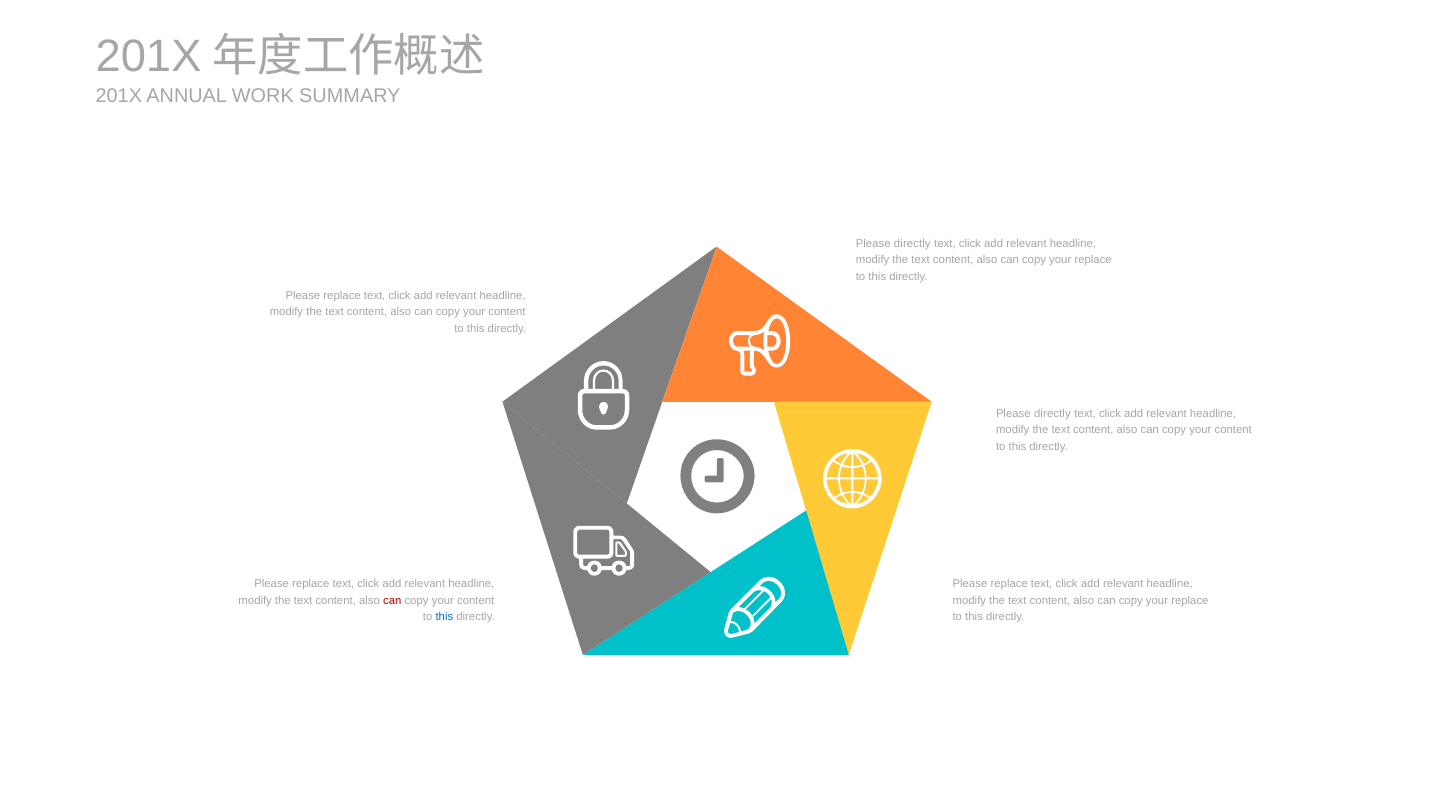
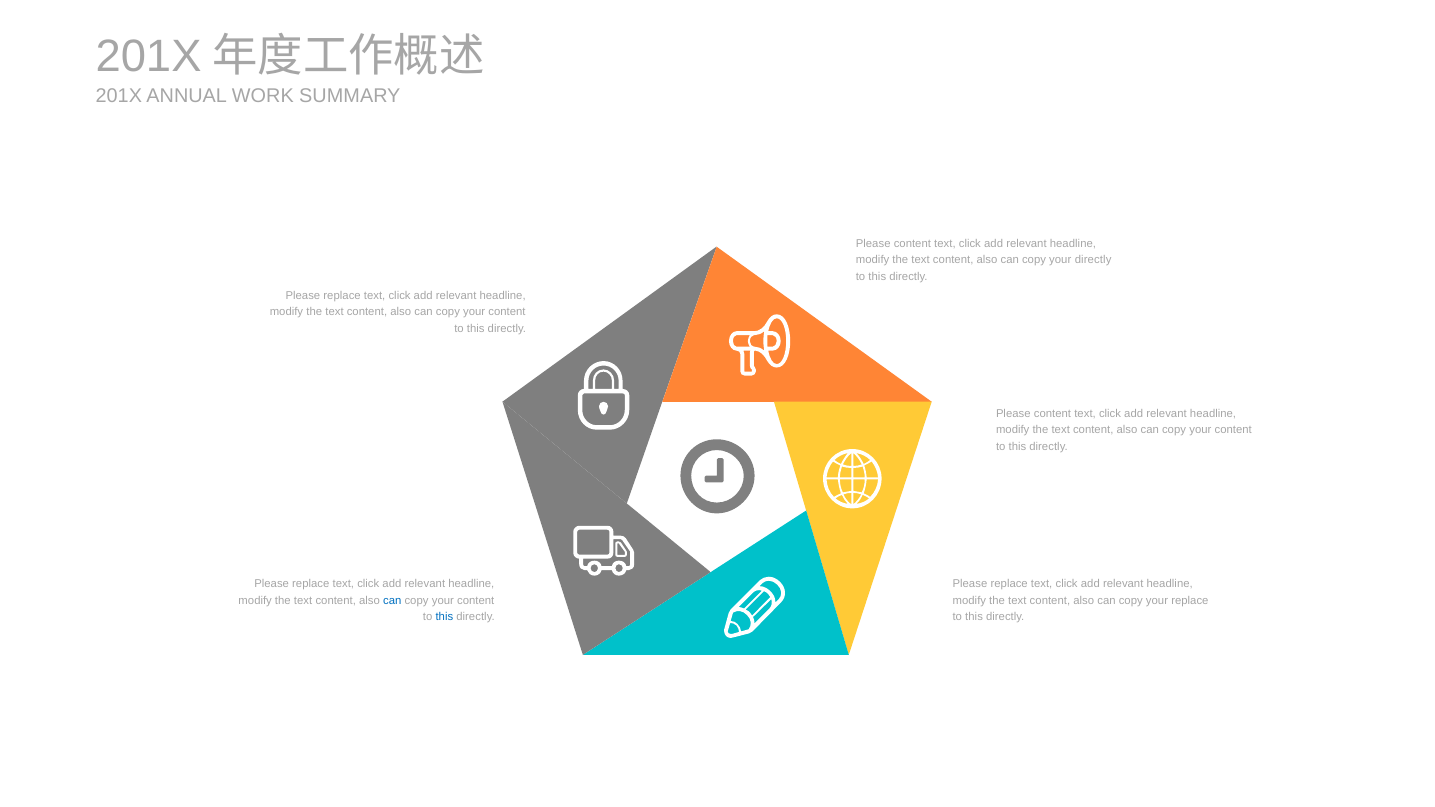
directly at (912, 244): directly -> content
replace at (1093, 260): replace -> directly
directly at (1052, 414): directly -> content
can at (392, 601) colour: red -> blue
